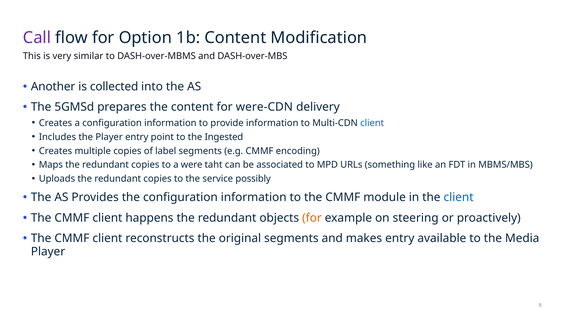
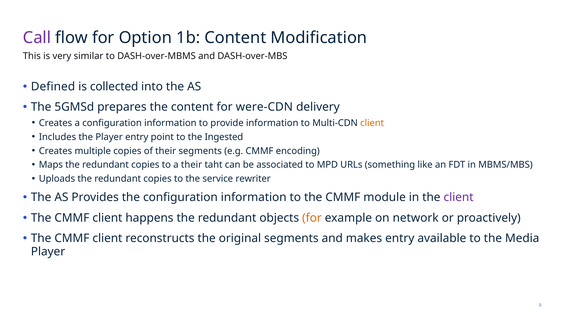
Another: Another -> Defined
client at (372, 123) colour: blue -> orange
of label: label -> their
a were: were -> their
possibly: possibly -> rewriter
client at (459, 197) colour: blue -> purple
steering: steering -> network
